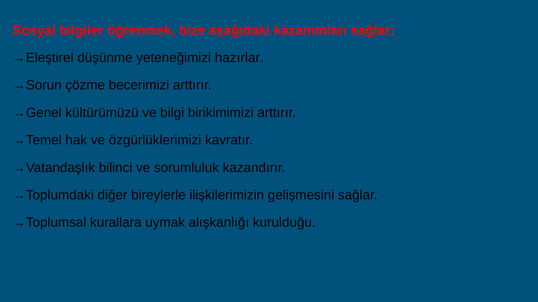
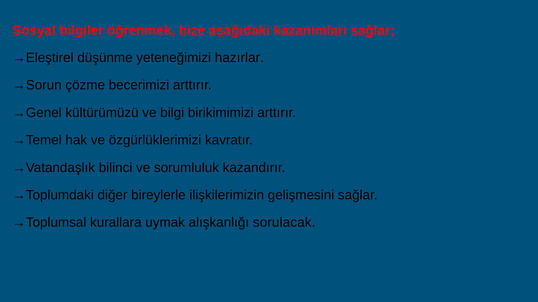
kurulduğu: kurulduğu -> sorulacak
